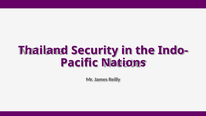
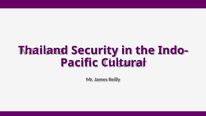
Nations: Nations -> Cultural
